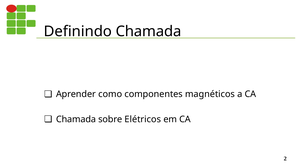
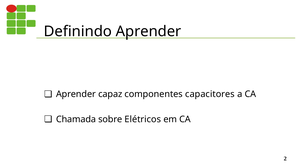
Definindo Chamada: Chamada -> Aprender
como: como -> capaz
magnéticos: magnéticos -> capacitores
